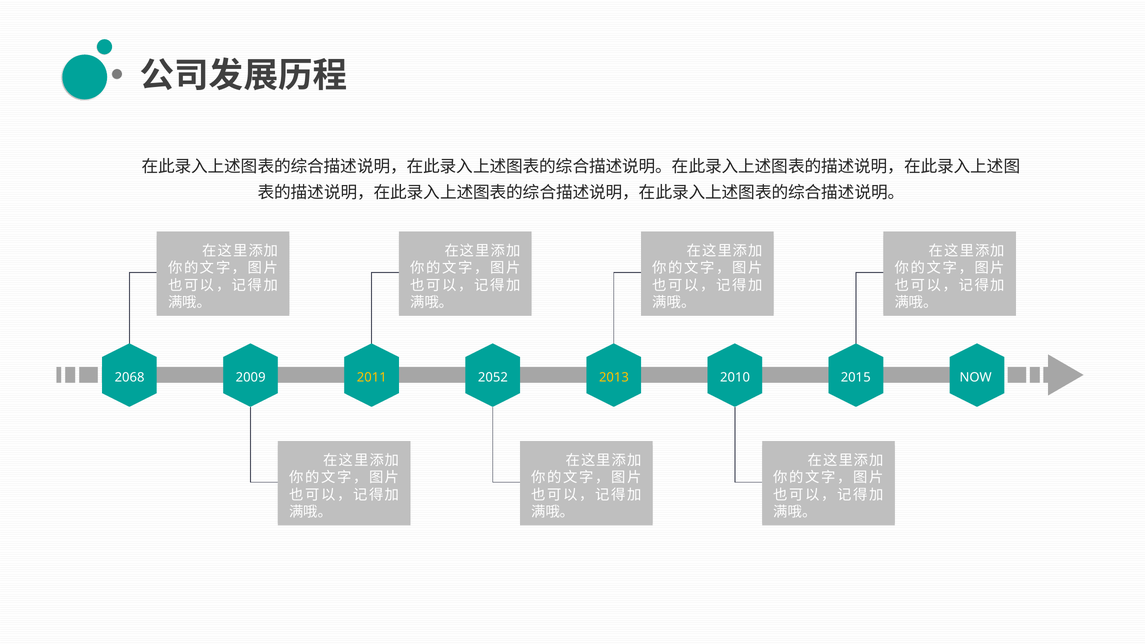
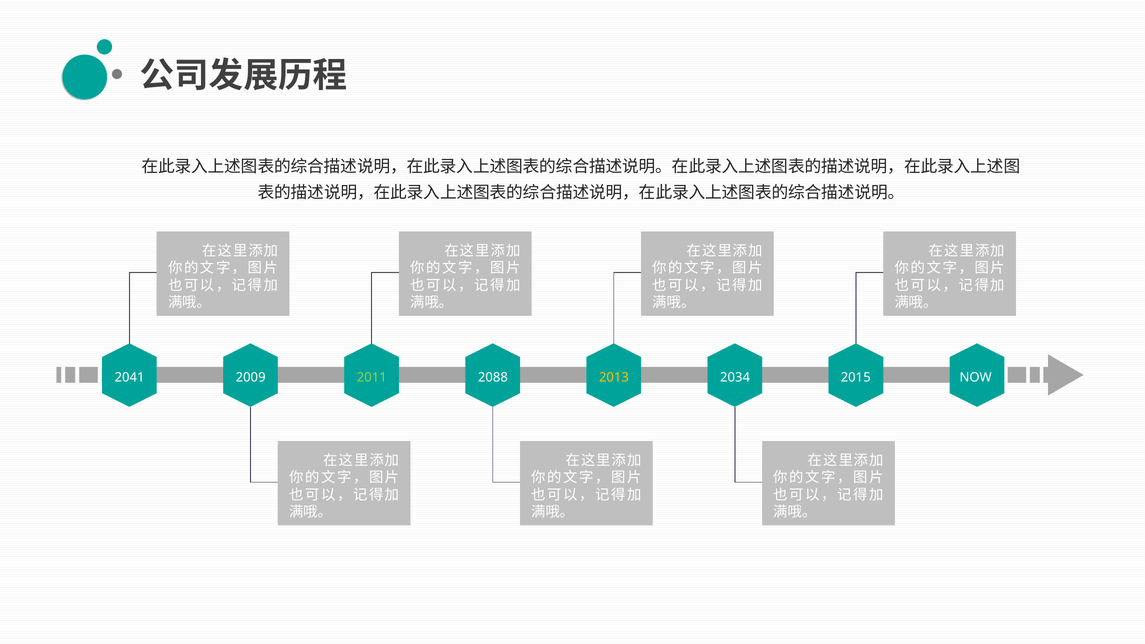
2068: 2068 -> 2041
2011 colour: yellow -> light green
2052: 2052 -> 2088
2010: 2010 -> 2034
